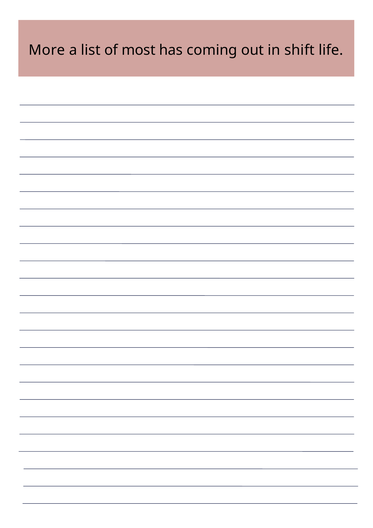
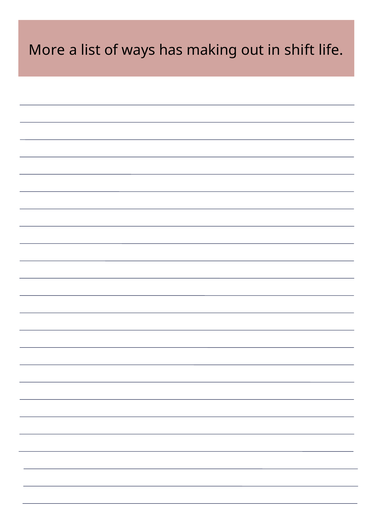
most: most -> ways
coming: coming -> making
